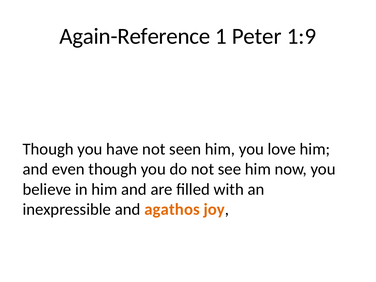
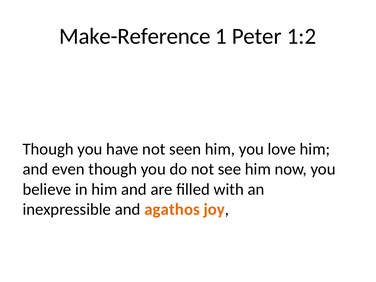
Again-Reference: Again-Reference -> Make-Reference
1:9: 1:9 -> 1:2
